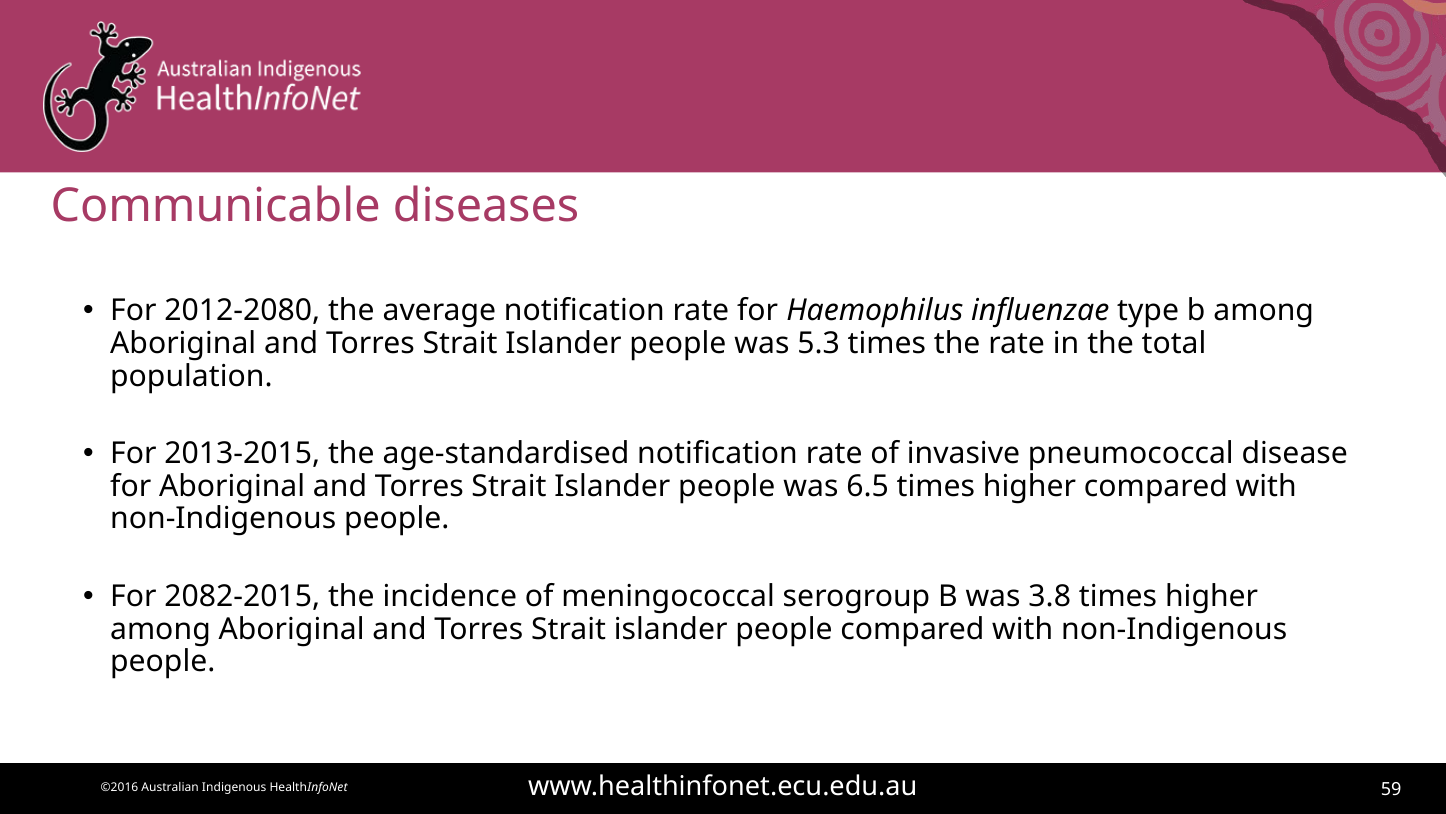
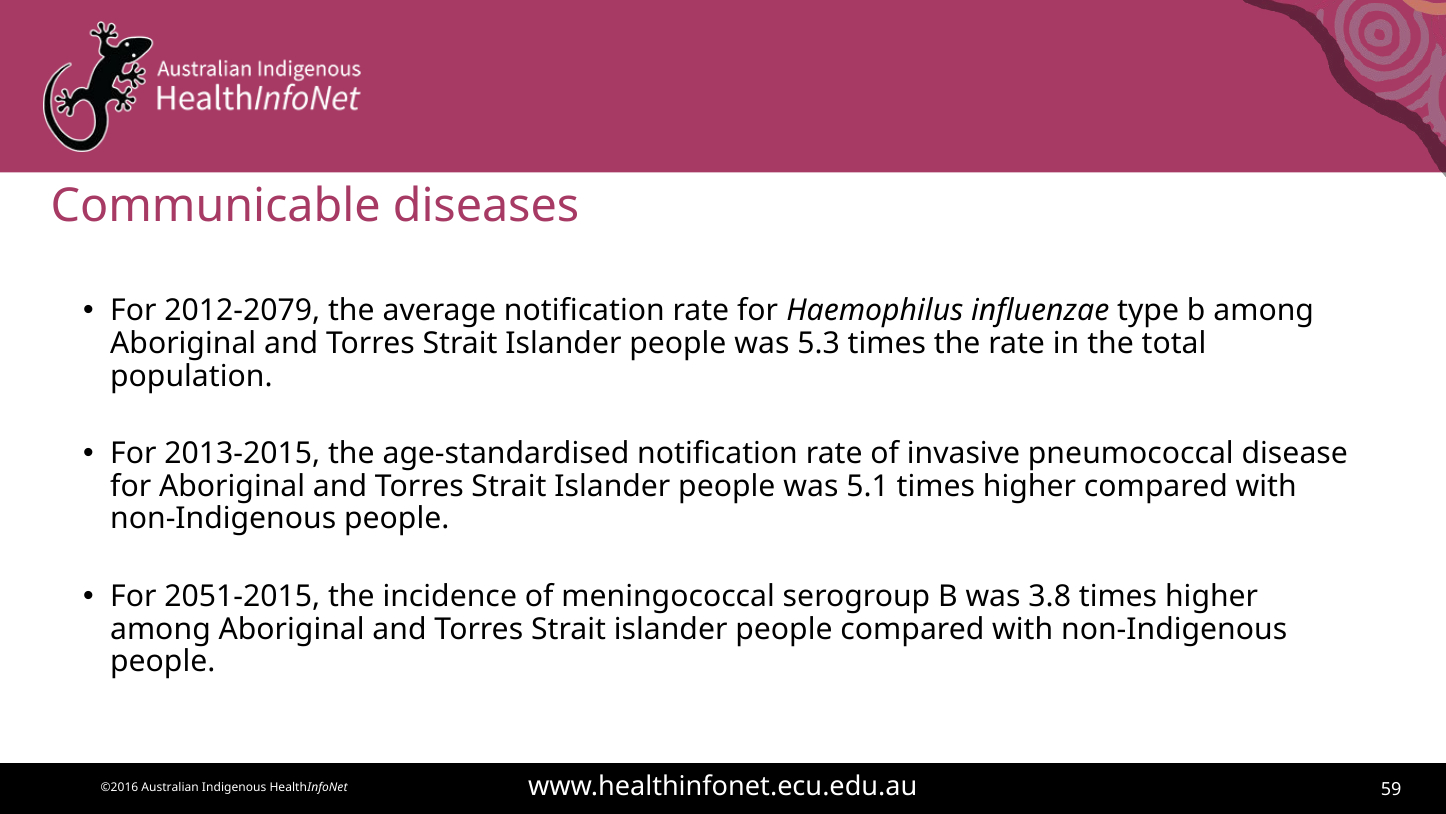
2012-2080: 2012-2080 -> 2012-2079
6.5: 6.5 -> 5.1
2082-2015: 2082-2015 -> 2051-2015
